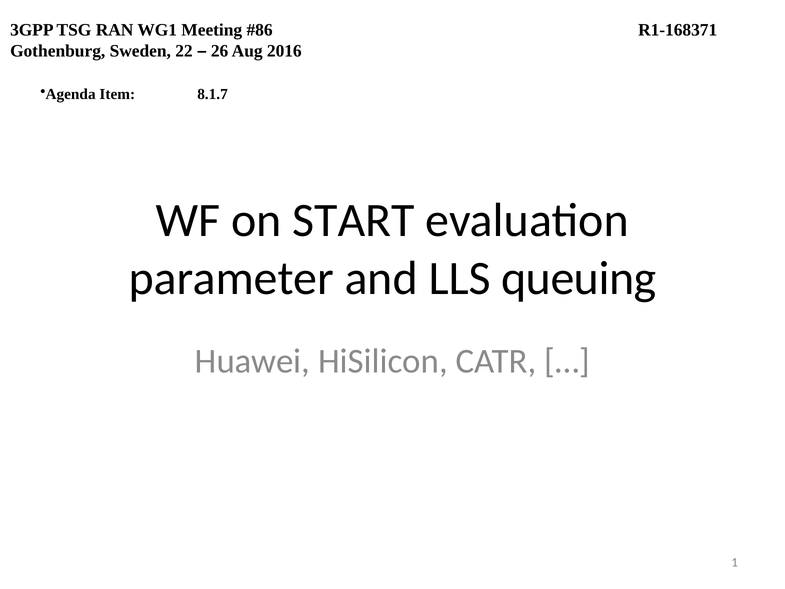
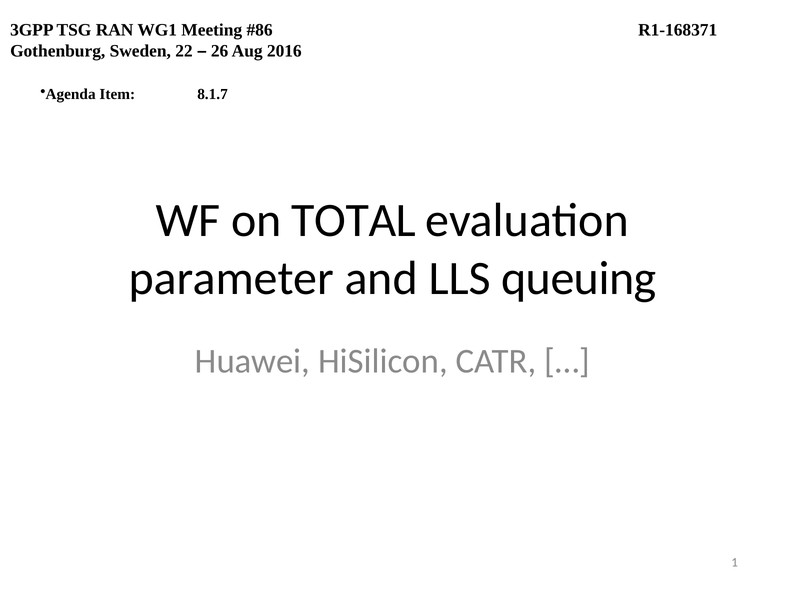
START: START -> TOTAL
